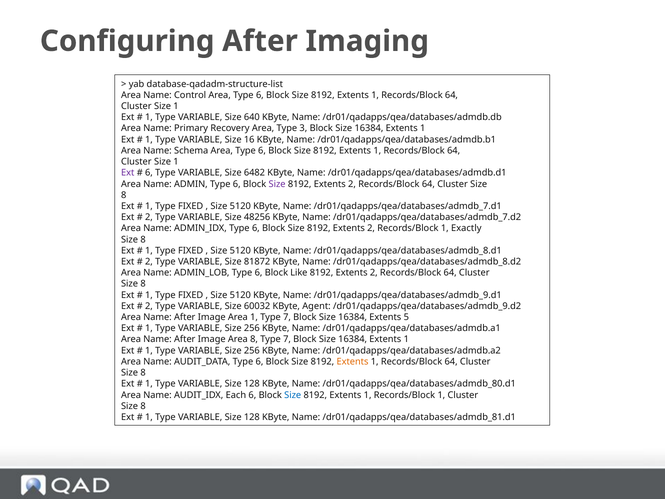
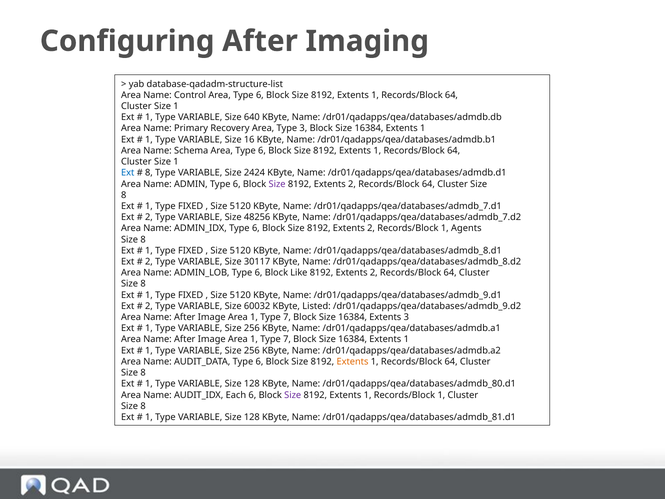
Ext at (128, 173) colour: purple -> blue
6 at (149, 173): 6 -> 8
6482: 6482 -> 2424
Exactly: Exactly -> Agents
81872: 81872 -> 30117
Agent: Agent -> Listed
Extents 5: 5 -> 3
8 at (254, 339): 8 -> 1
Size at (293, 395) colour: blue -> purple
